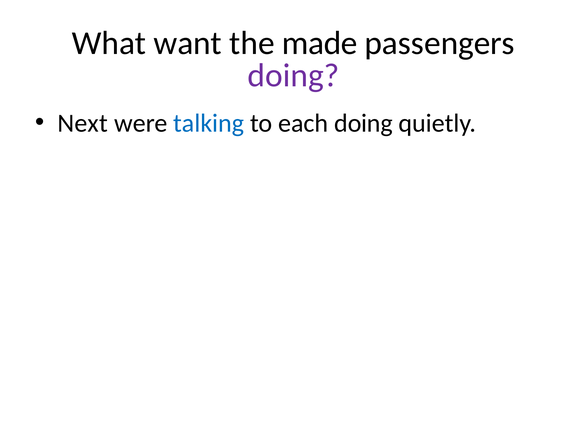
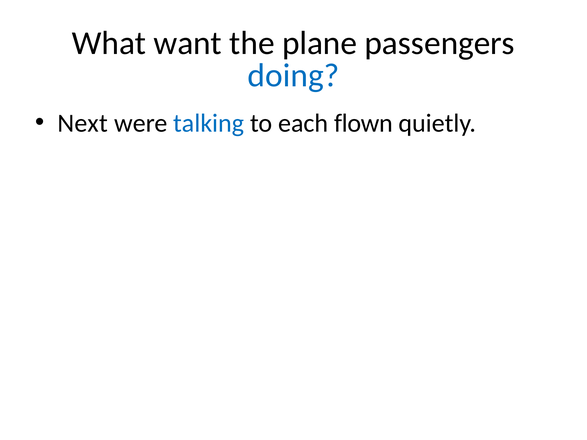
made: made -> plane
doing at (293, 75) colour: purple -> blue
each doing: doing -> flown
